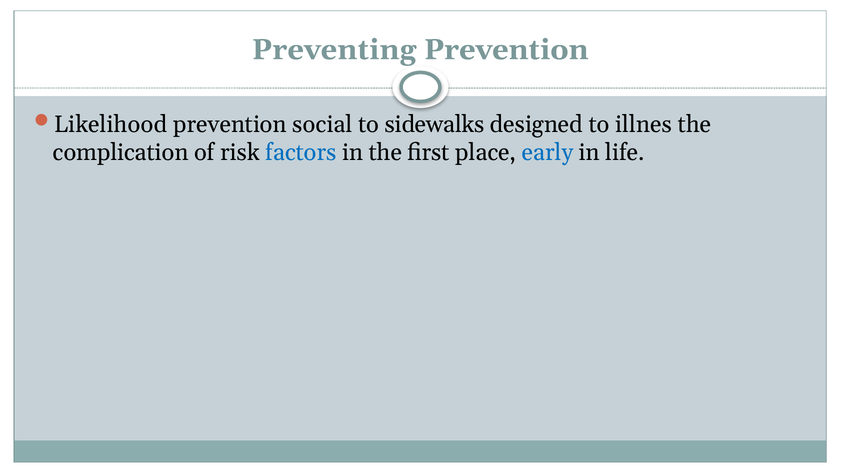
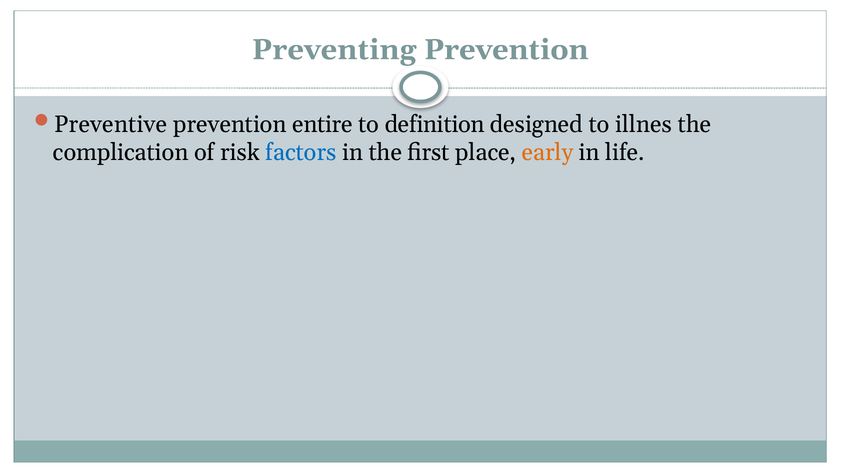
Likelihood: Likelihood -> Preventive
social: social -> entire
sidewalks: sidewalks -> definition
early colour: blue -> orange
